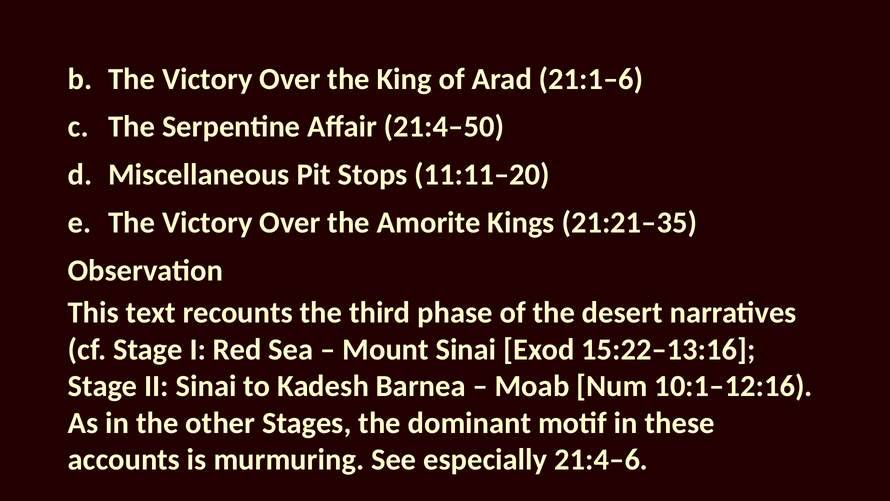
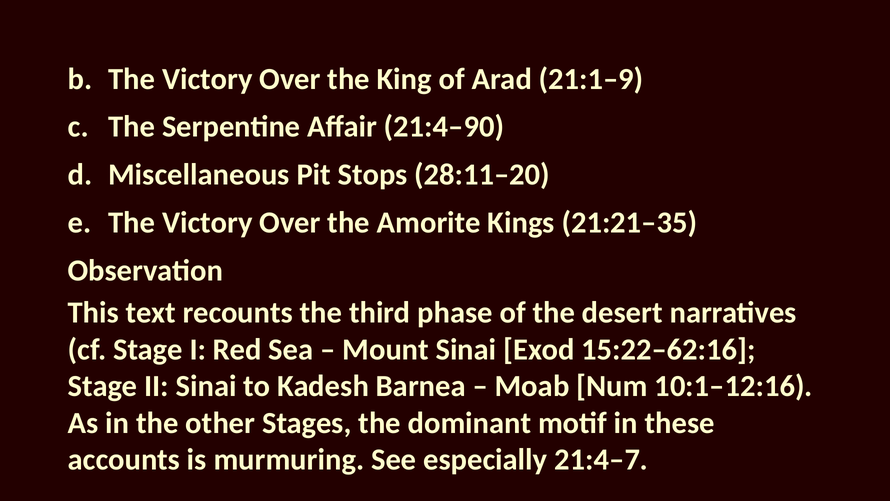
21:1–6: 21:1–6 -> 21:1–9
21:4–50: 21:4–50 -> 21:4–90
11:11–20: 11:11–20 -> 28:11–20
15:22–13:16: 15:22–13:16 -> 15:22–62:16
21:4–6: 21:4–6 -> 21:4–7
